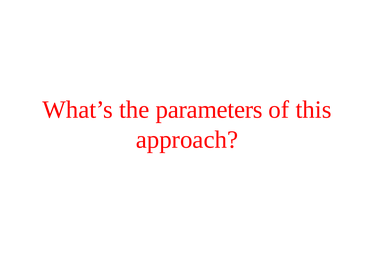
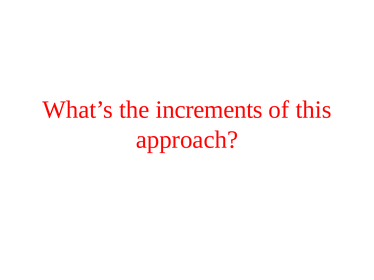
parameters: parameters -> increments
